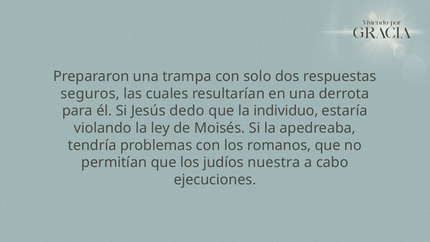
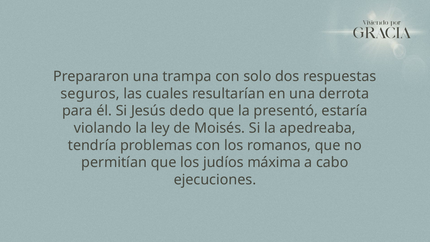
individuo: individuo -> presentó
nuestra: nuestra -> máxima
